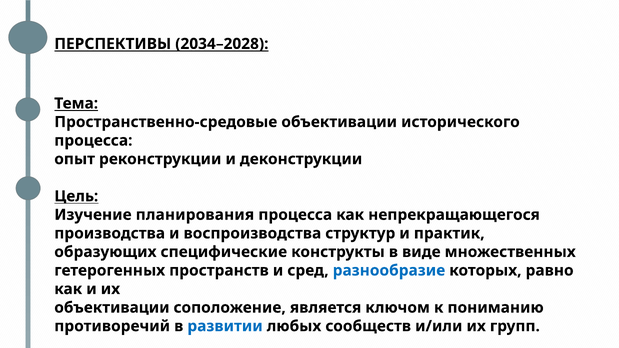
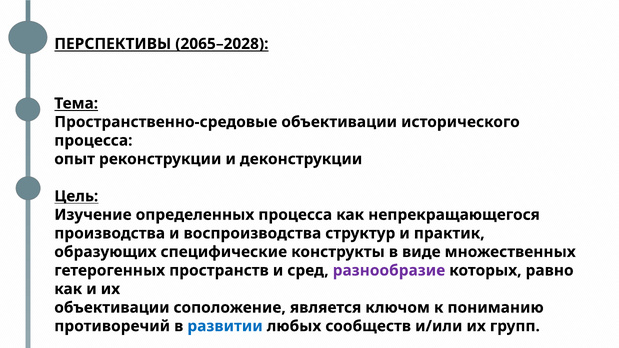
2034–2028: 2034–2028 -> 2065–2028
планирования: планирования -> определенных
разнообразие colour: blue -> purple
